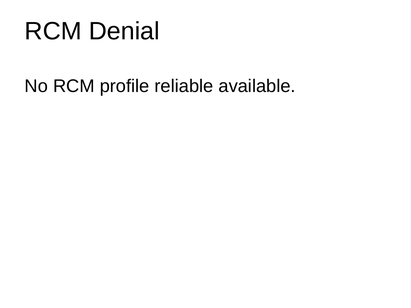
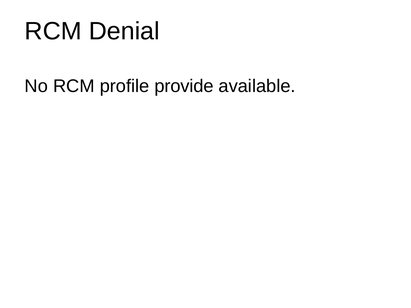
reliable: reliable -> provide
